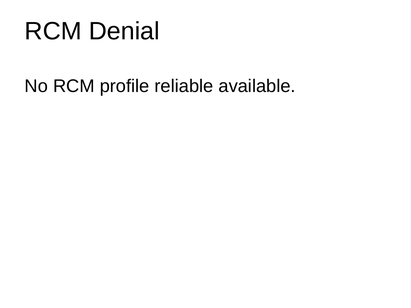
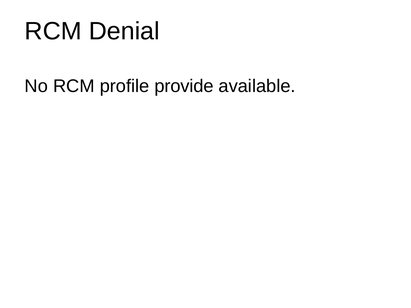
reliable: reliable -> provide
